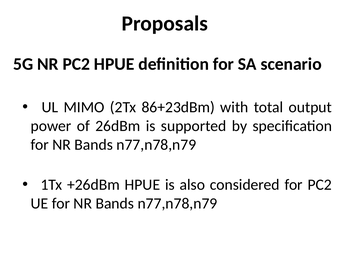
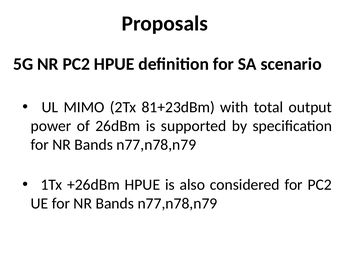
86+23dBm: 86+23dBm -> 81+23dBm
